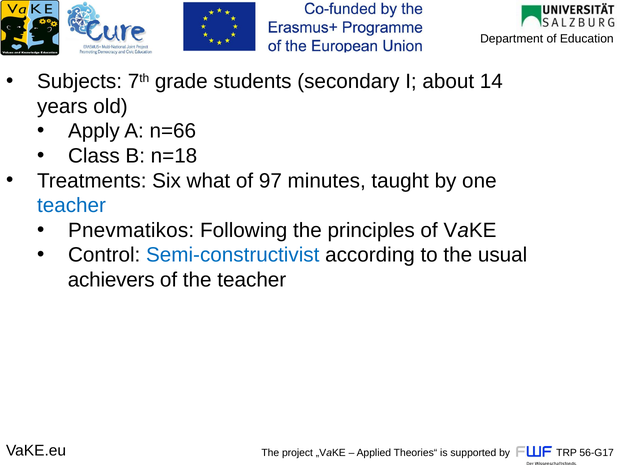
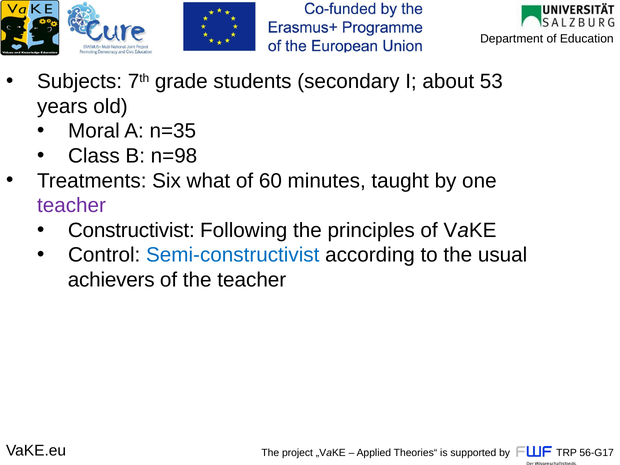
14: 14 -> 53
Apply: Apply -> Moral
n=66: n=66 -> n=35
n=18: n=18 -> n=98
97: 97 -> 60
teacher at (72, 206) colour: blue -> purple
Pnevmatikos: Pnevmatikos -> Constructivist
